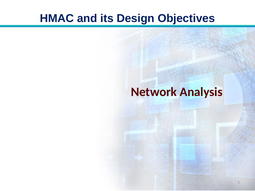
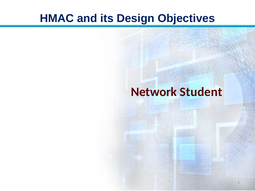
Analysis: Analysis -> Student
